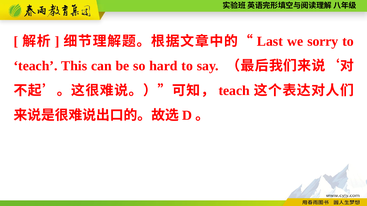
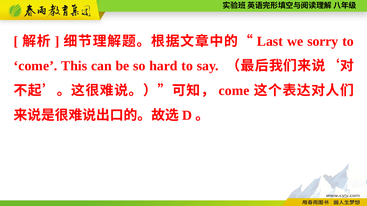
teach at (36, 66): teach -> come
teach at (234, 91): teach -> come
